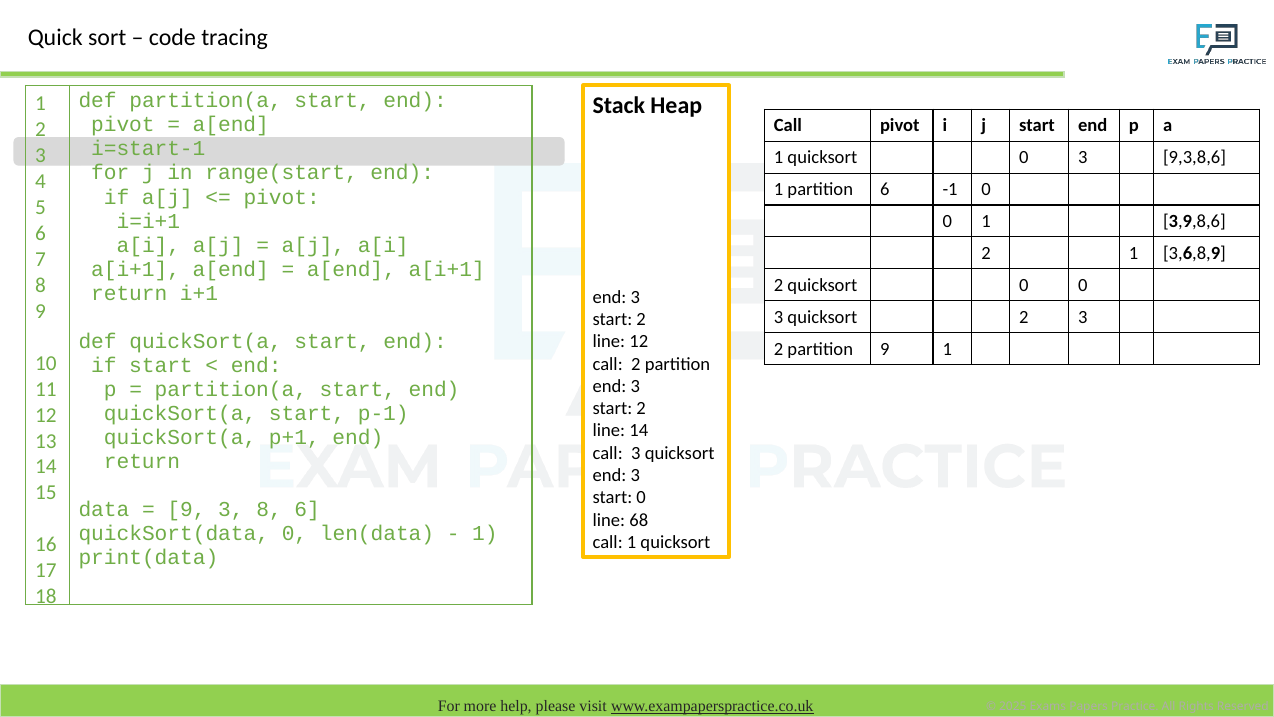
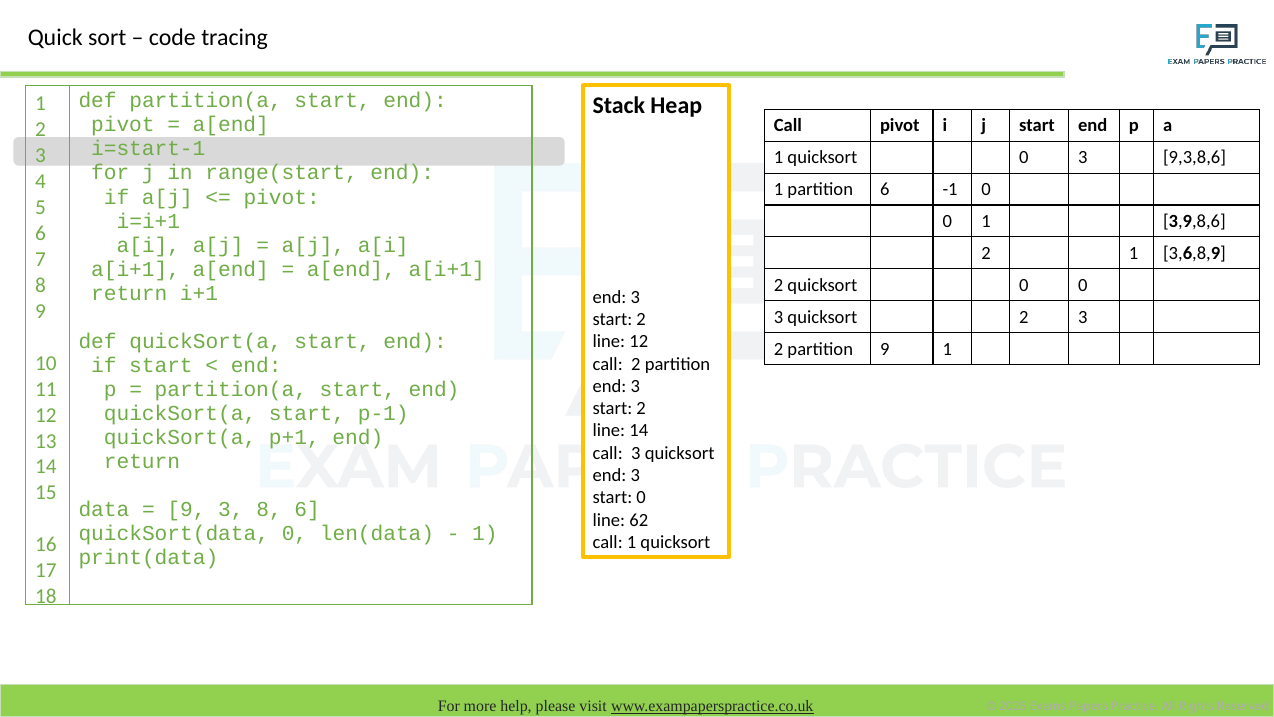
68: 68 -> 62
